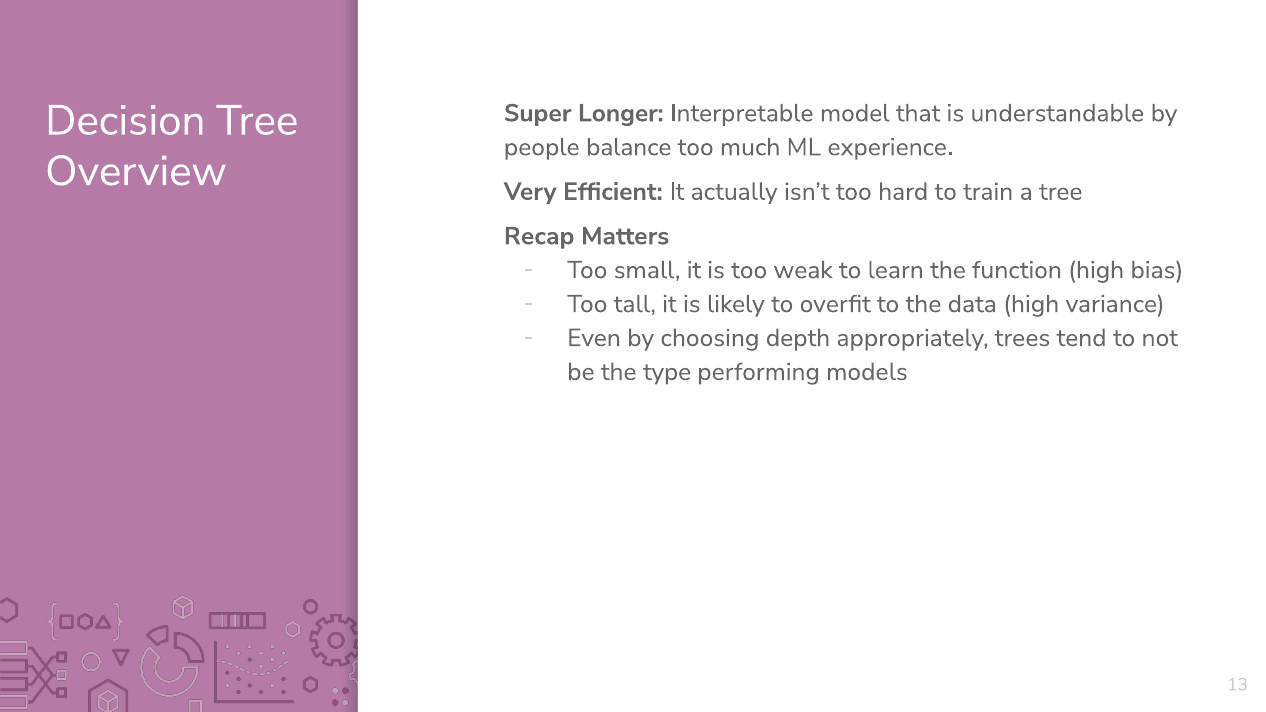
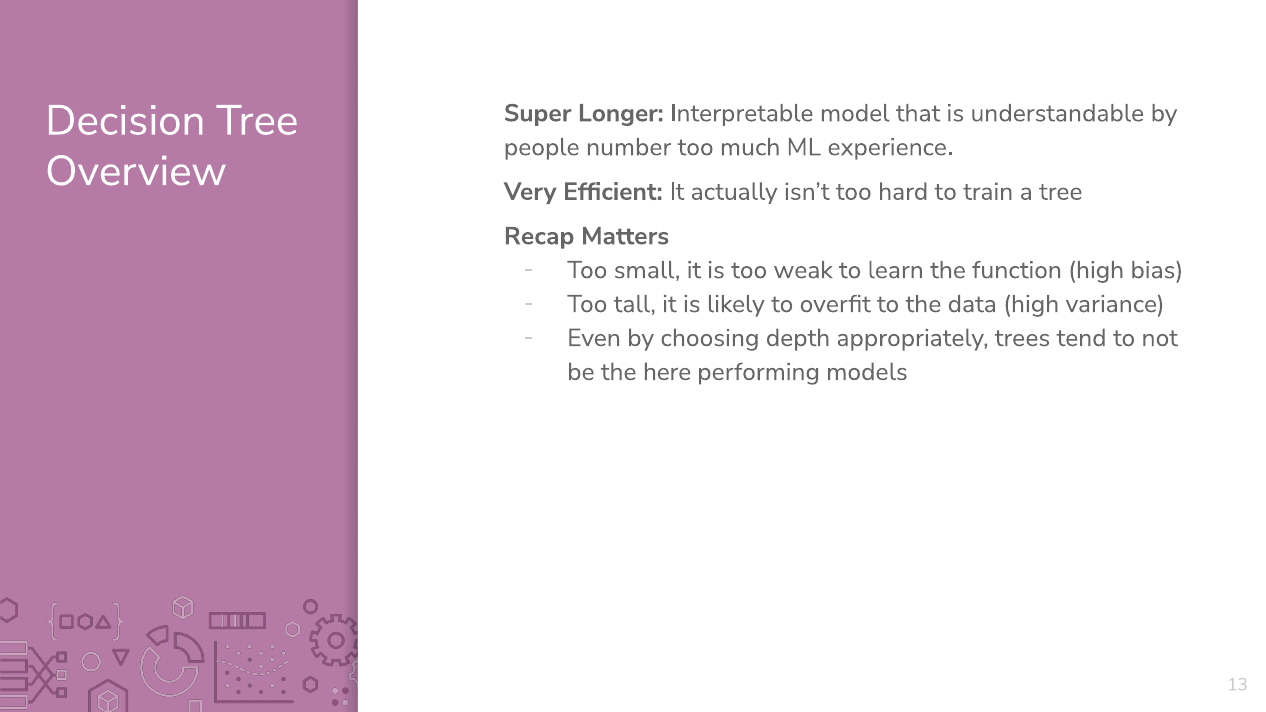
balance: balance -> number
type: type -> here
